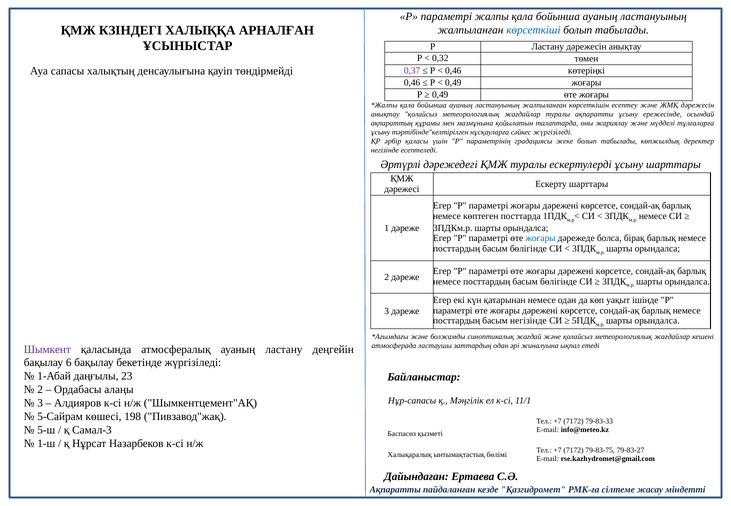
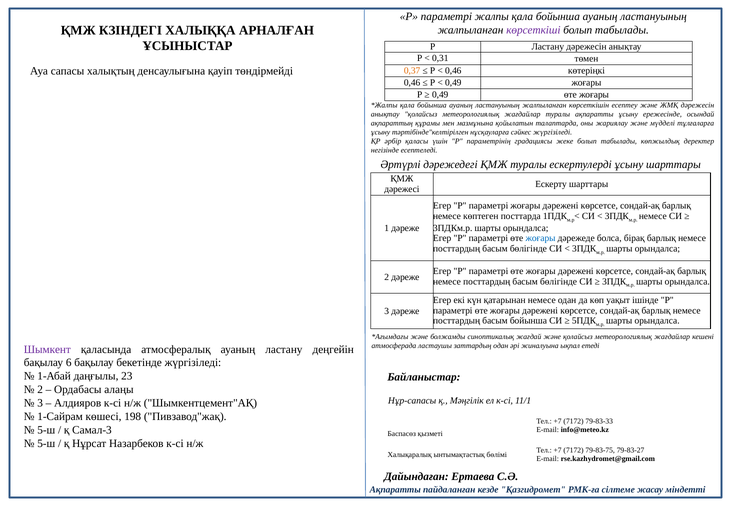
көрсеткіші colour: blue -> purple
0,32: 0,32 -> 0,31
0,37 colour: purple -> orange
басым негізінде: негізінде -> бойынша
5-Сайрам: 5-Сайрам -> 1-Сайрам
1-ш at (46, 444): 1-ш -> 5-ш
